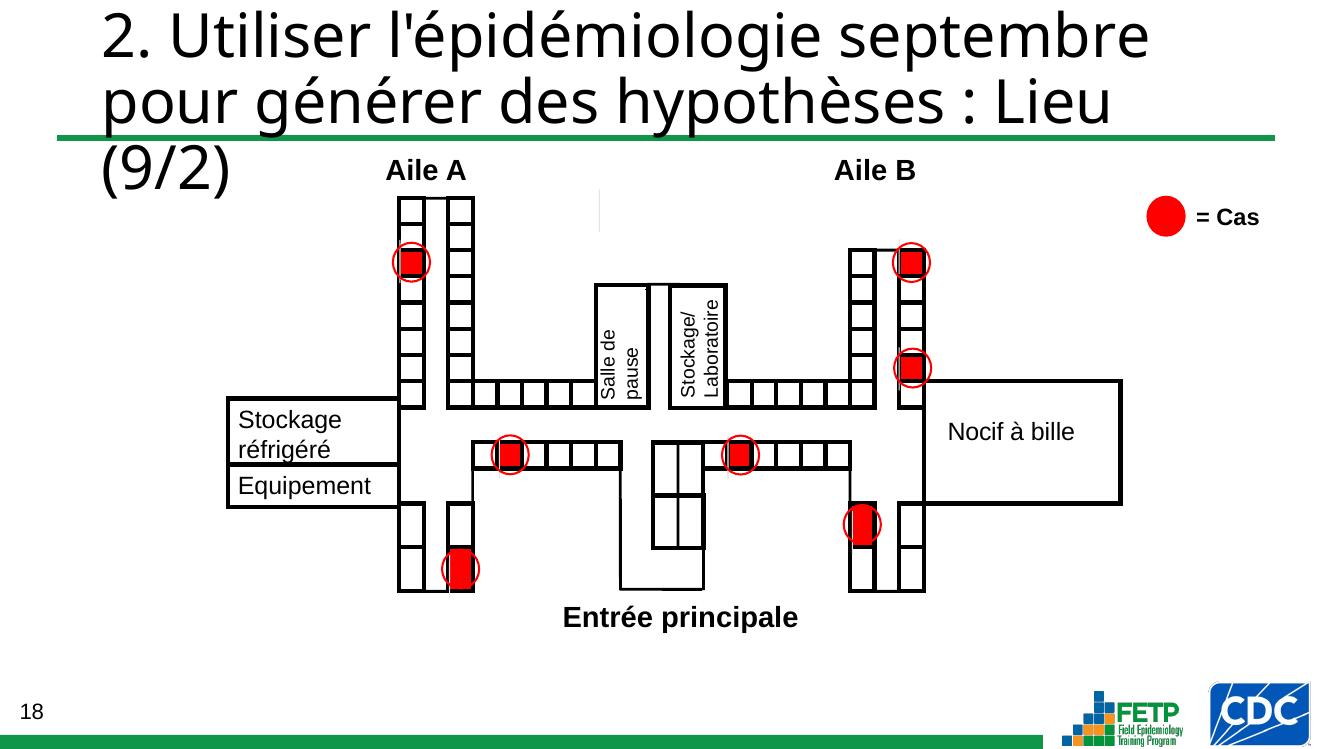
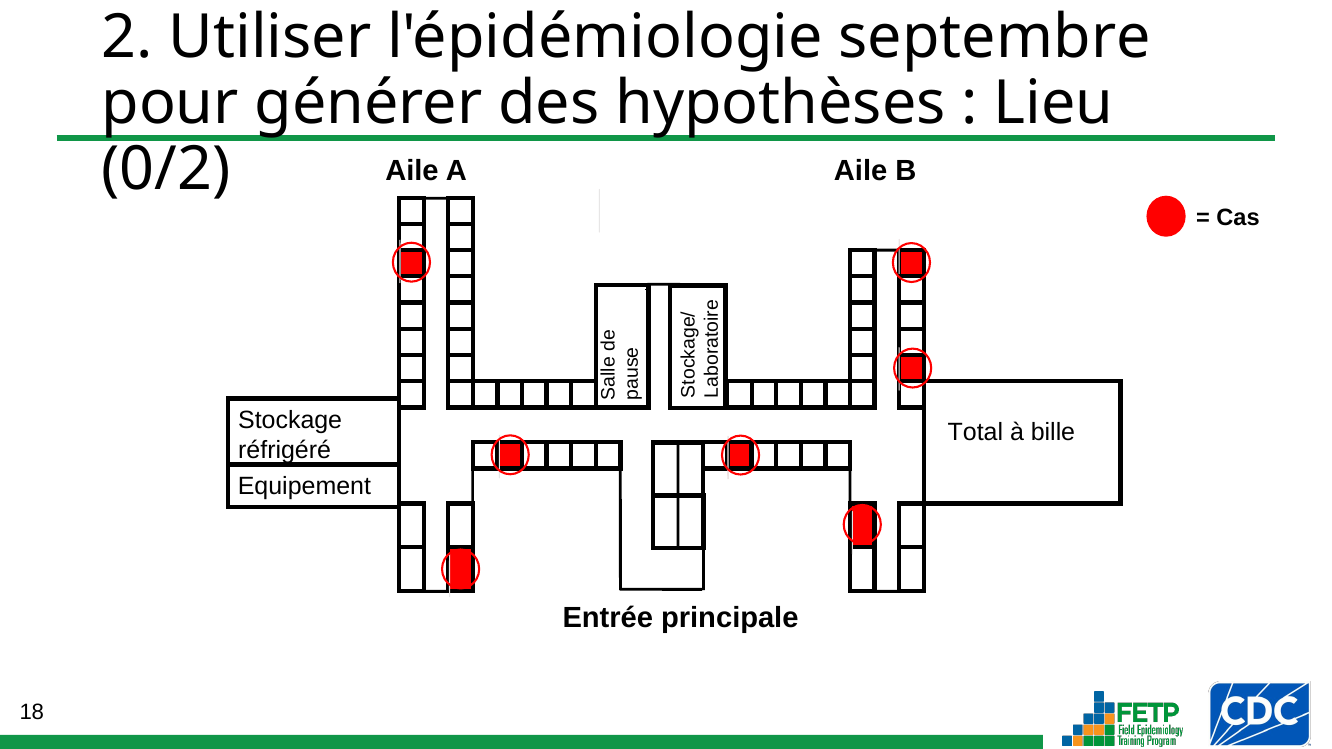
9/2: 9/2 -> 0/2
Nocif: Nocif -> Total
